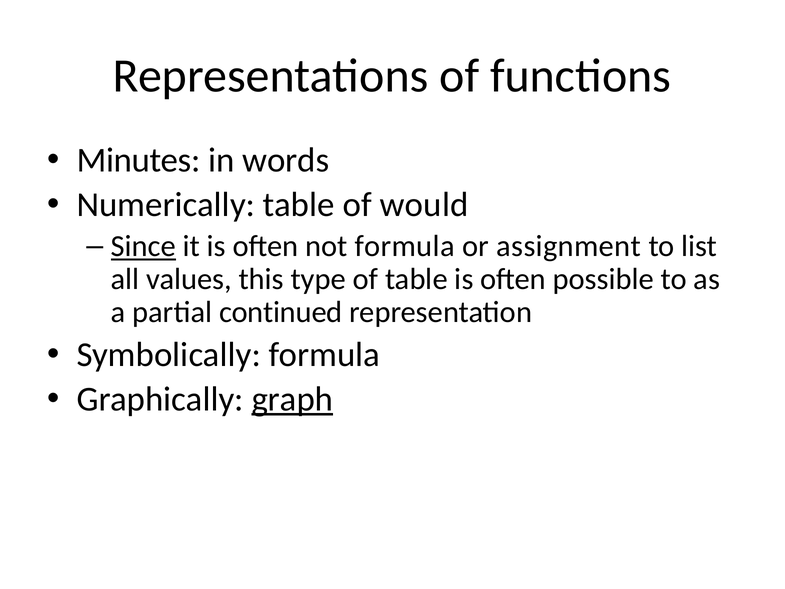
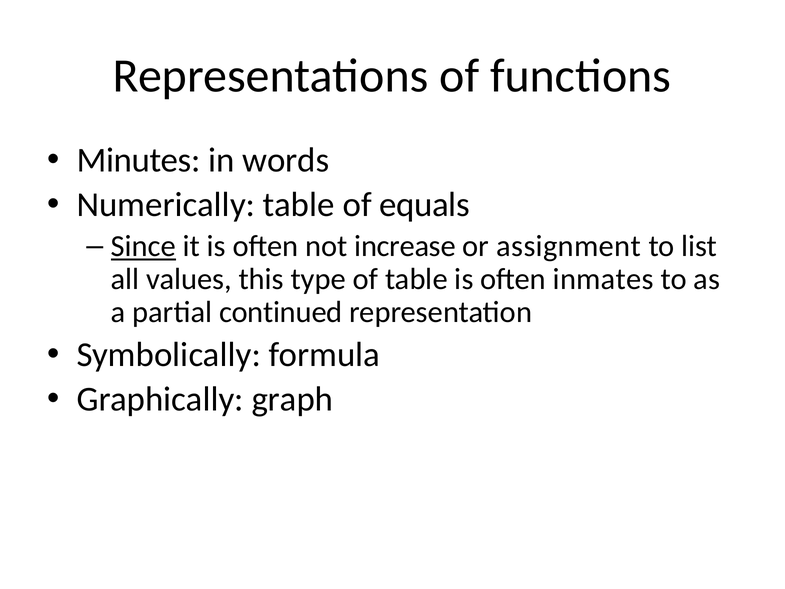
would: would -> equals
not formula: formula -> increase
possible: possible -> inmates
graph underline: present -> none
